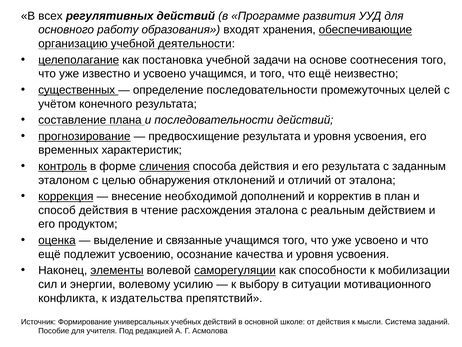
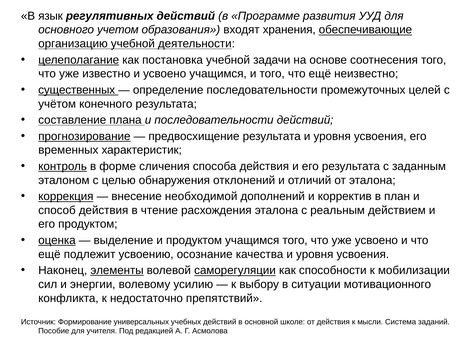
всех: всех -> язык
работу: работу -> учетом
сличения underline: present -> none
и связанные: связанные -> продуктом
издательства: издательства -> недостаточно
